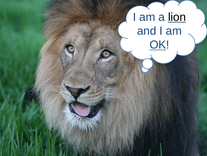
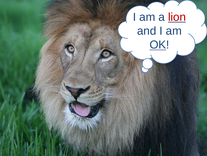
lion colour: black -> red
